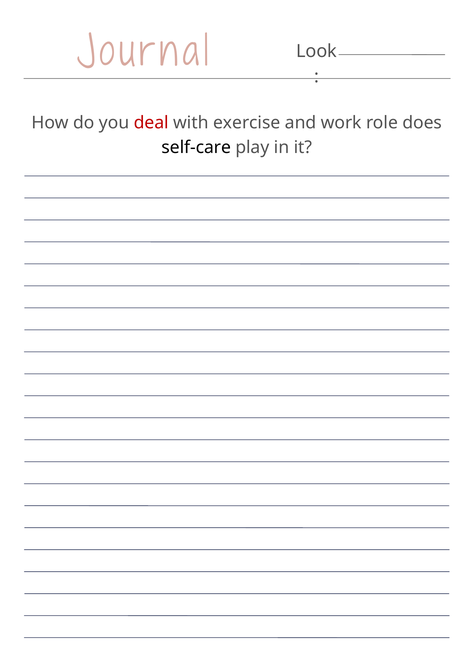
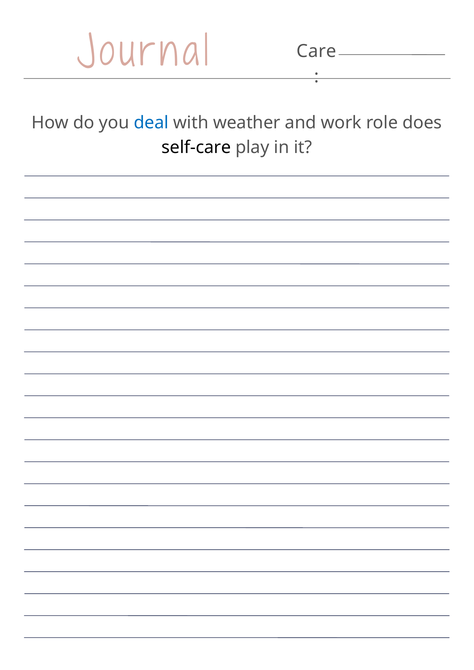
Look: Look -> Care
deal colour: red -> blue
exercise: exercise -> weather
